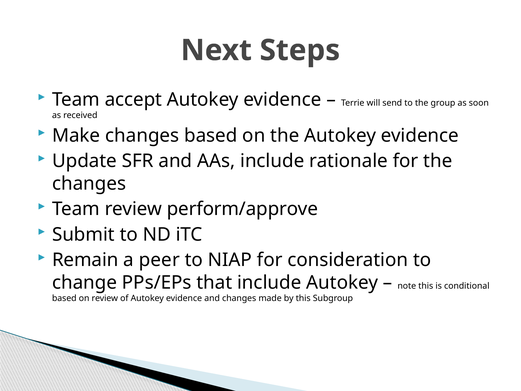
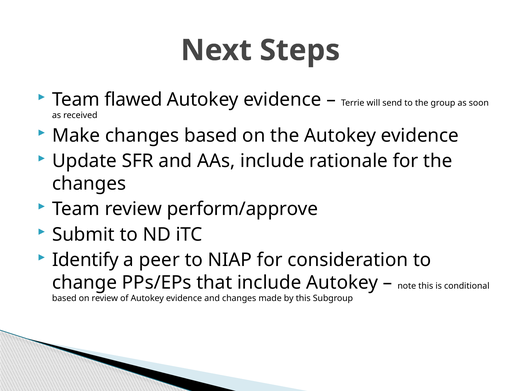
accept: accept -> flawed
Remain: Remain -> Identify
